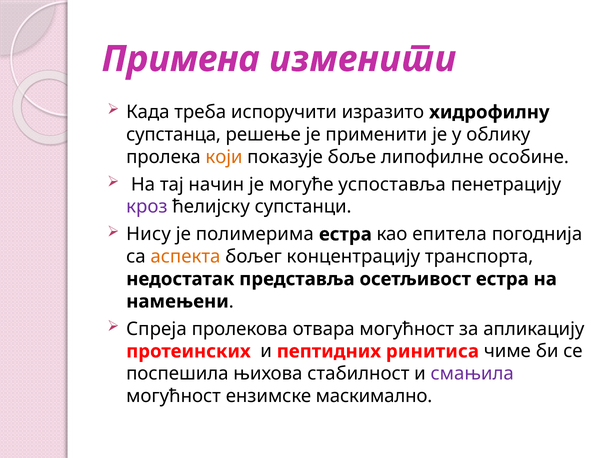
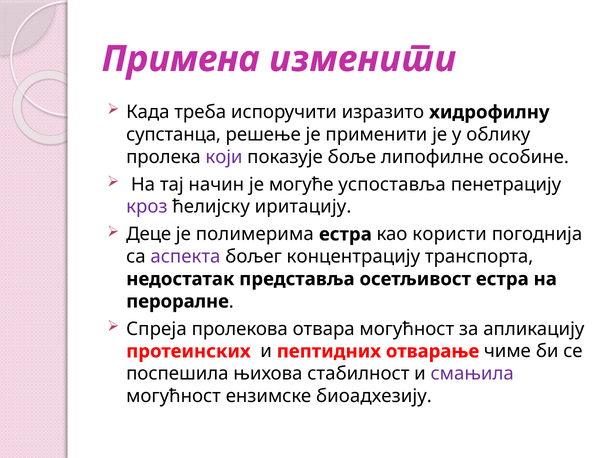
који colour: orange -> purple
супстанци: супстанци -> иритацију
Нису: Нису -> Деце
епитела: епитела -> користи
аспекта colour: orange -> purple
намењени: намењени -> пероралне
ринитиса: ринитиса -> отварање
маскимално: маскимално -> биоадхезију
